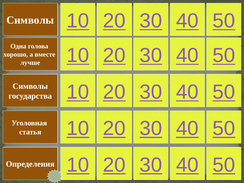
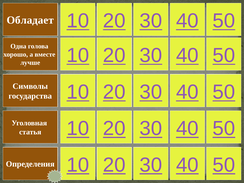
Символы at (30, 20): Символы -> Обладает
